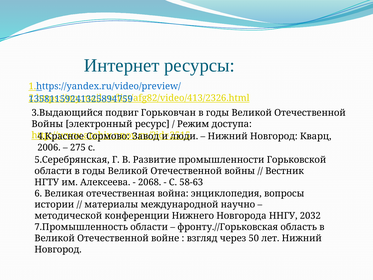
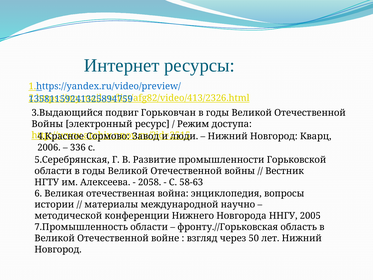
275: 275 -> 336
2068: 2068 -> 2058
2032: 2032 -> 2005
